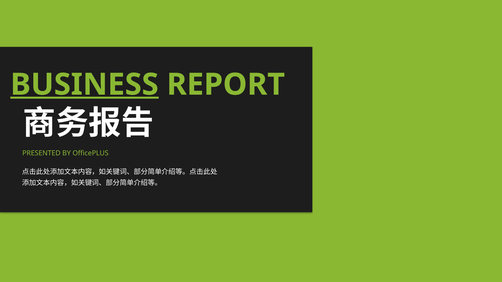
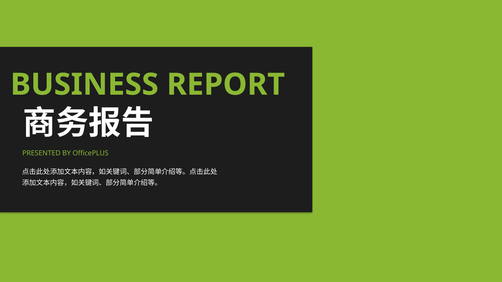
BUSINESS underline: present -> none
